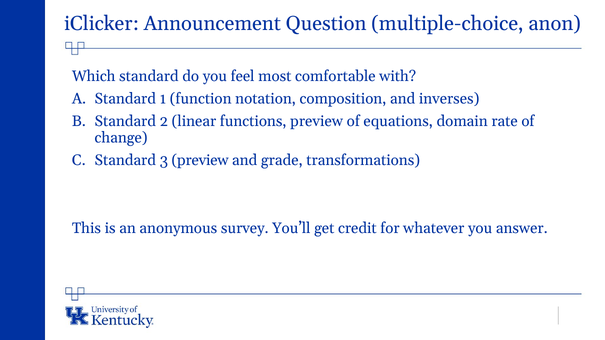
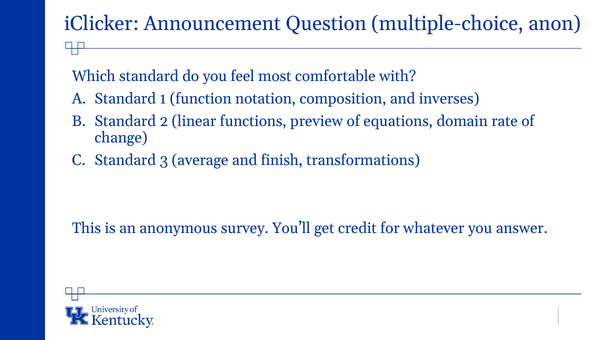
3 preview: preview -> average
grade: grade -> finish
